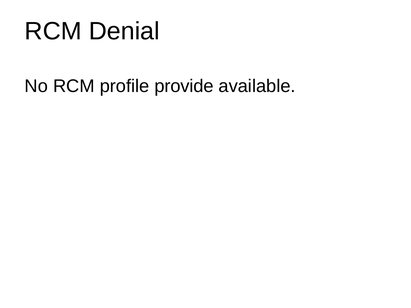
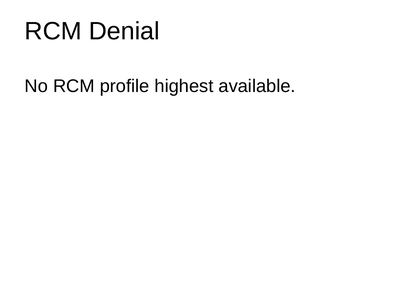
provide: provide -> highest
